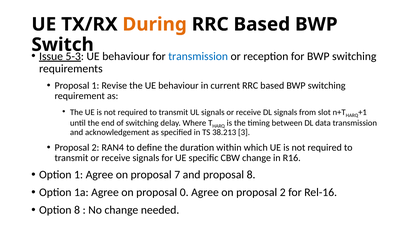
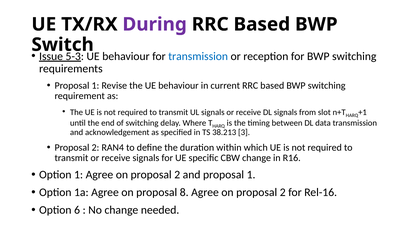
During colour: orange -> purple
7 at (177, 175): 7 -> 2
and proposal 8: 8 -> 1
0: 0 -> 8
Option 8: 8 -> 6
